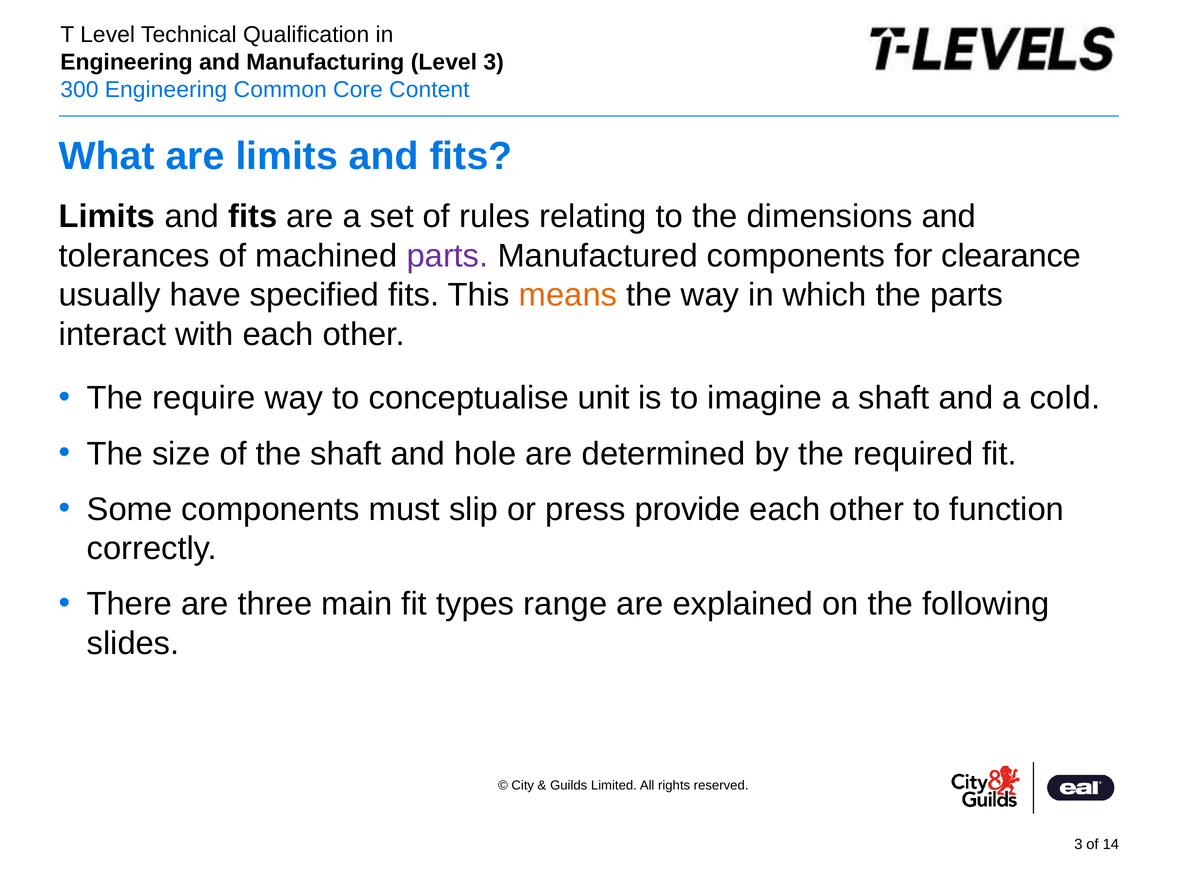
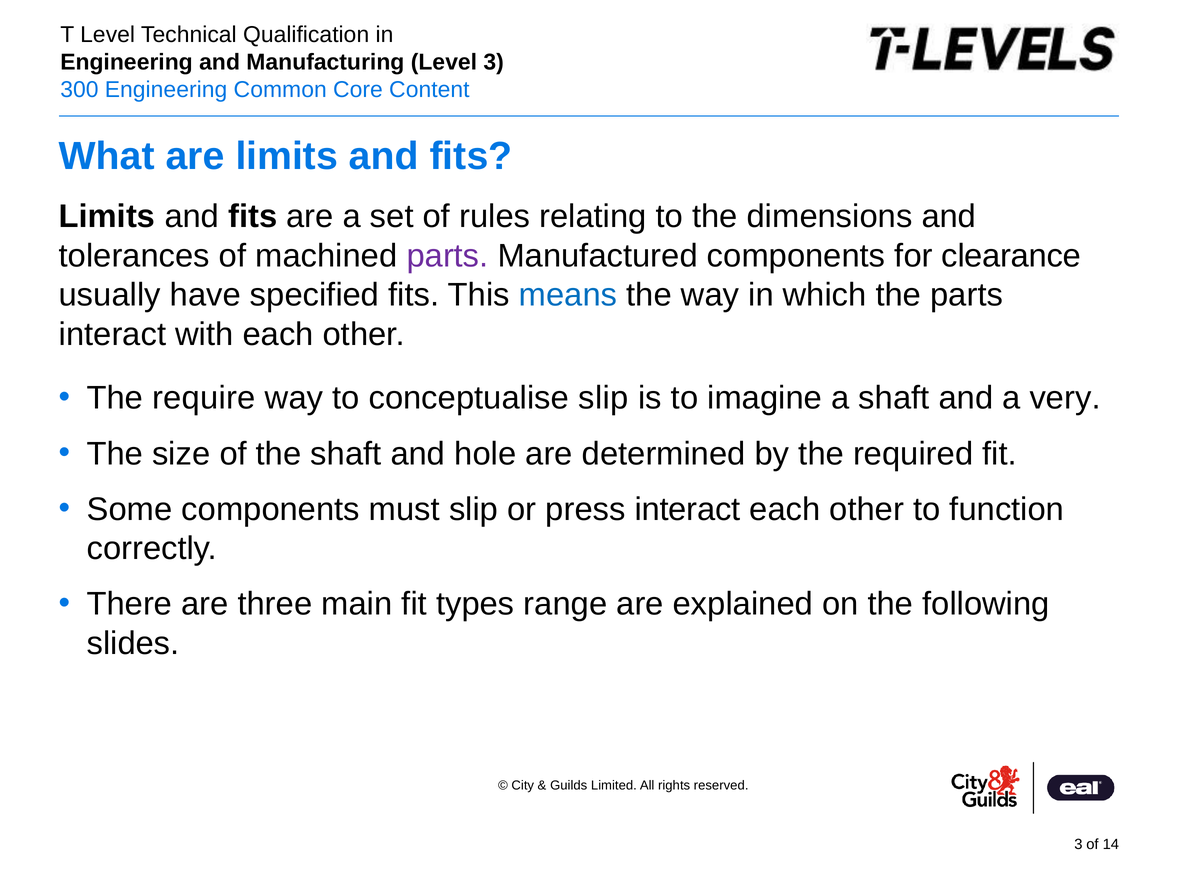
means colour: orange -> blue
conceptualise unit: unit -> slip
cold: cold -> very
press provide: provide -> interact
